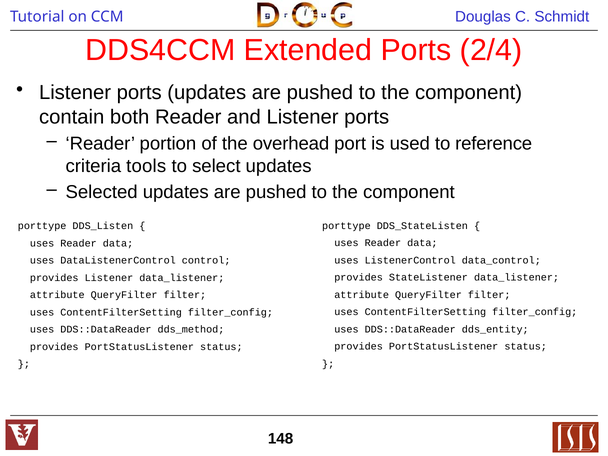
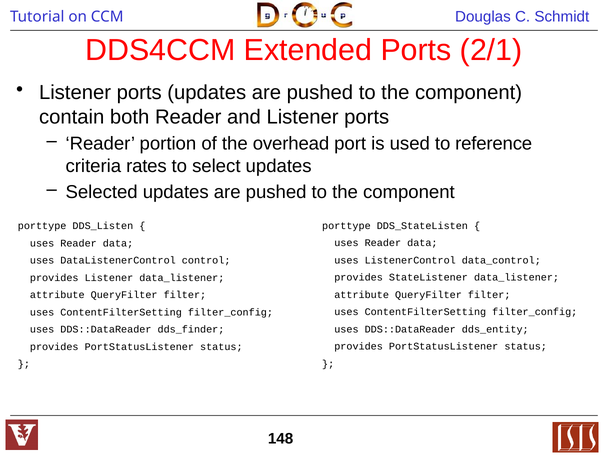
2/4: 2/4 -> 2/1
tools: tools -> rates
dds_method: dds_method -> dds_finder
